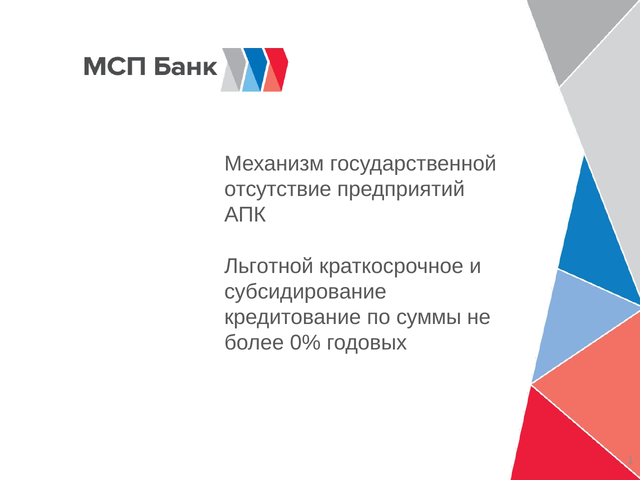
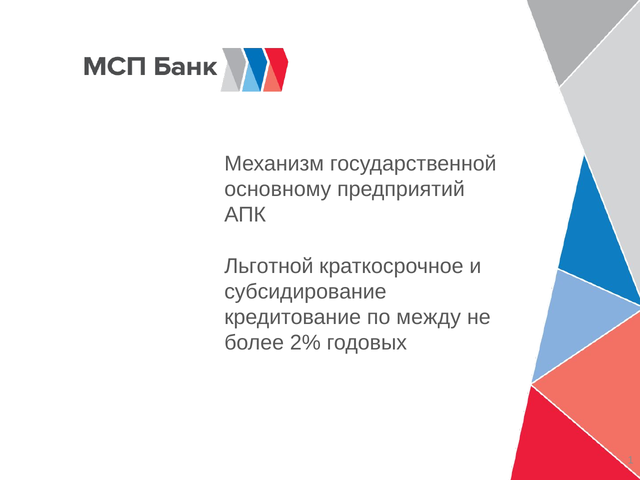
отсутствие: отсутствие -> основному
суммы: суммы -> между
0%: 0% -> 2%
